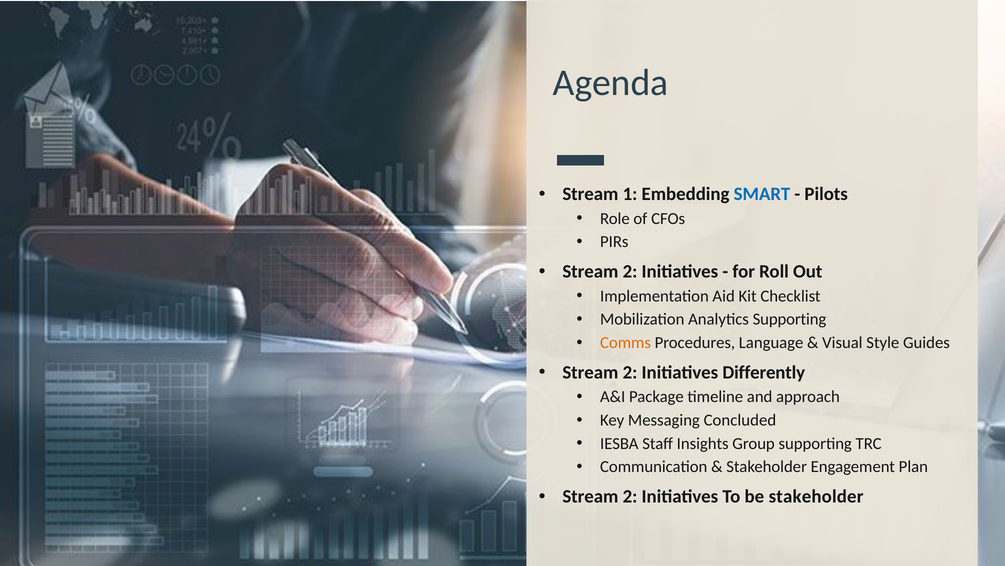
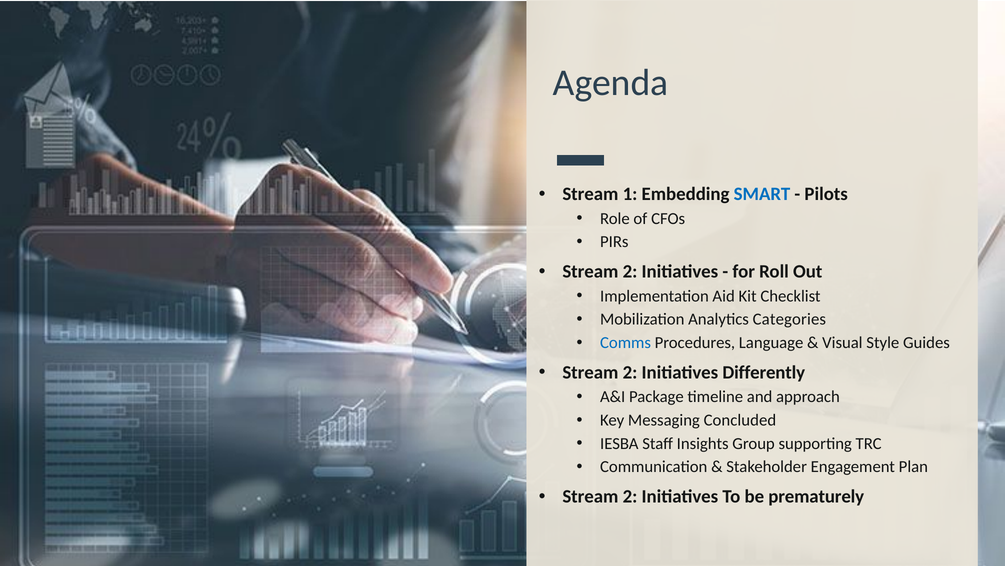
Analytics Supporting: Supporting -> Categories
Comms colour: orange -> blue
be stakeholder: stakeholder -> prematurely
